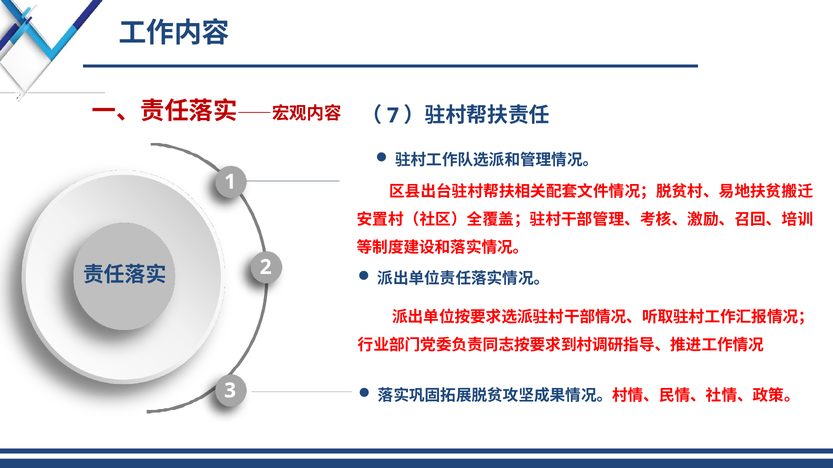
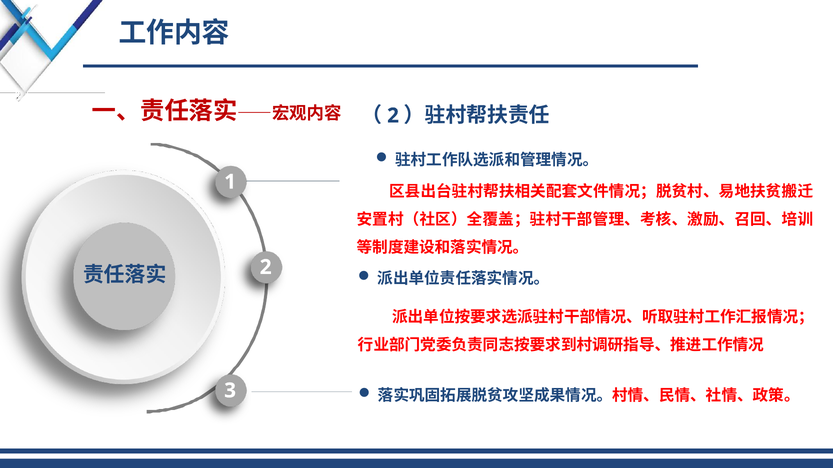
7 at (393, 116): 7 -> 2
